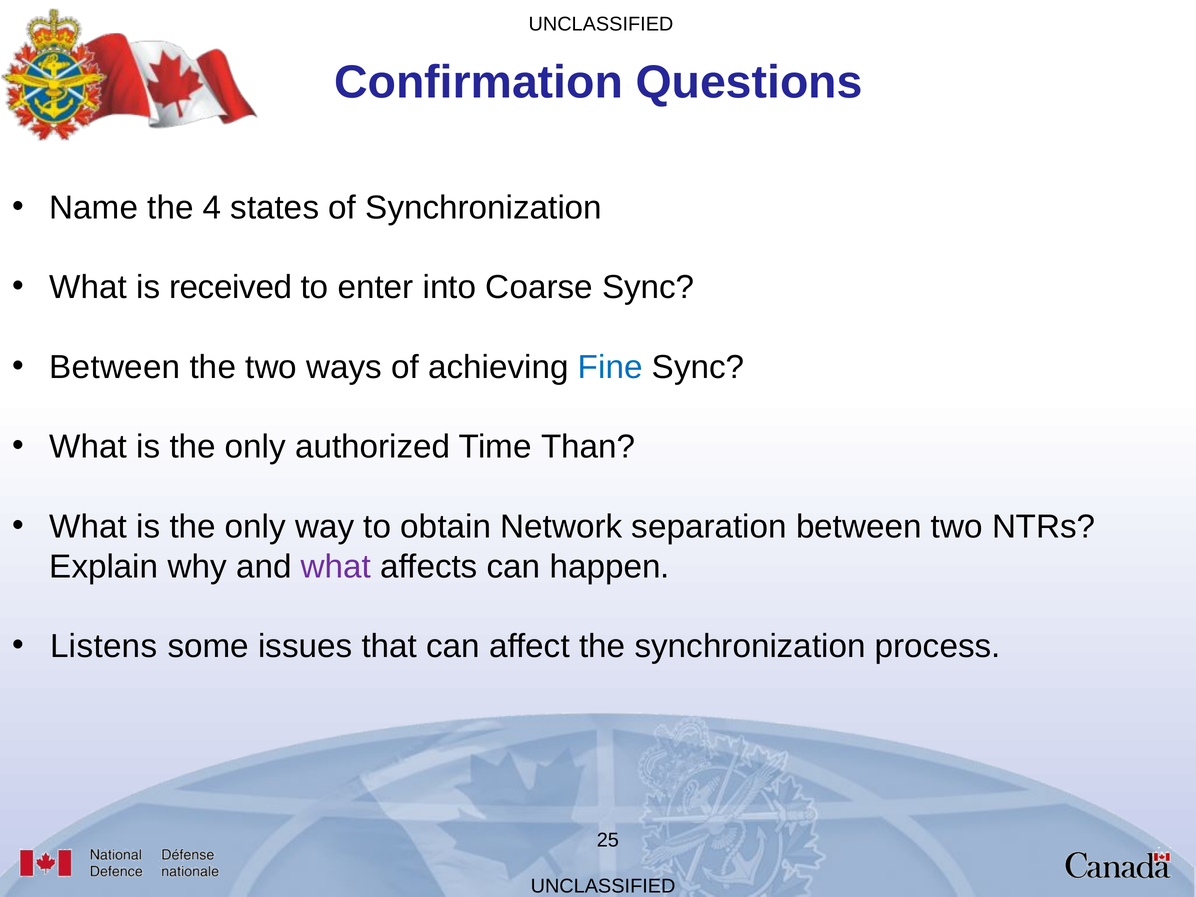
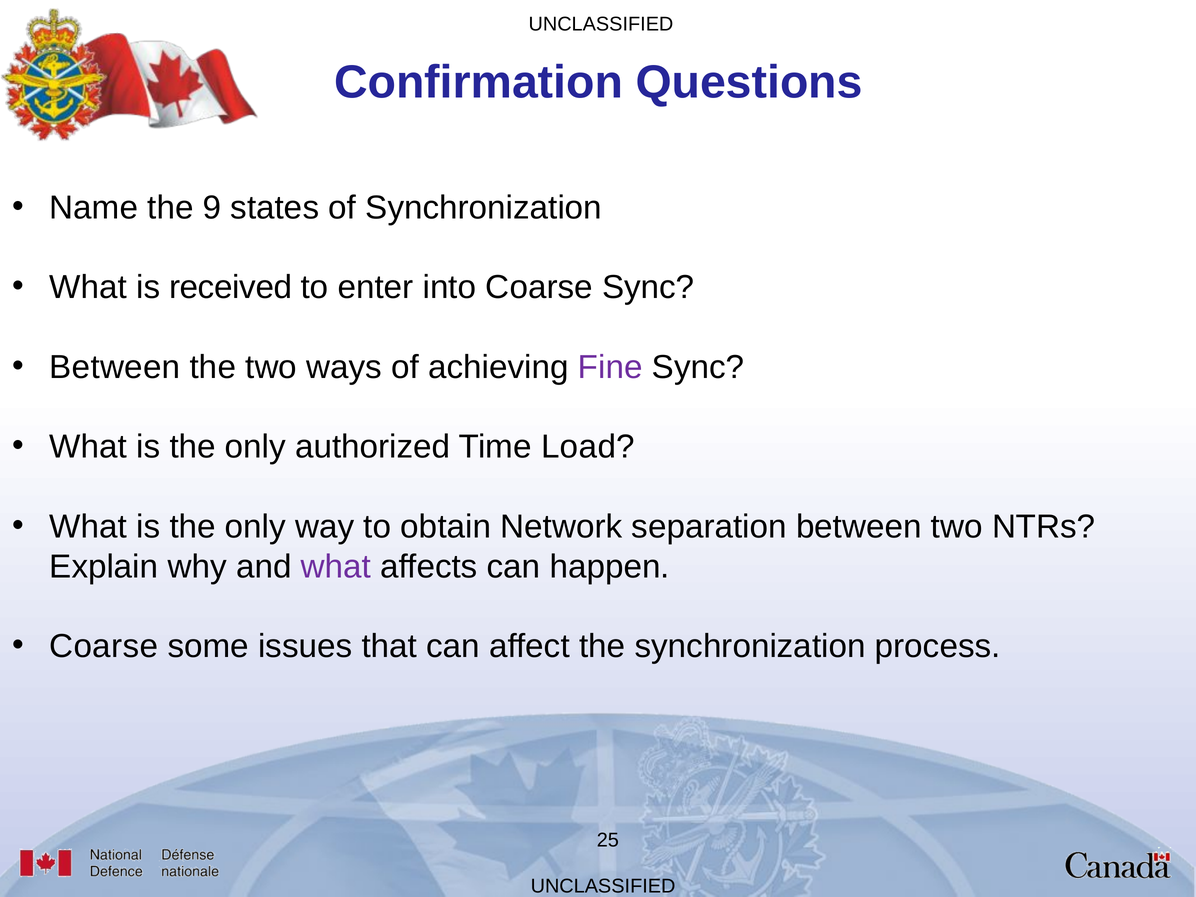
4: 4 -> 9
Fine colour: blue -> purple
Than: Than -> Load
Listens at (104, 646): Listens -> Coarse
